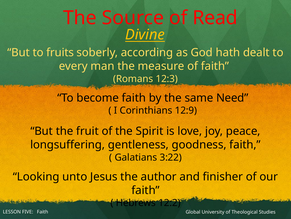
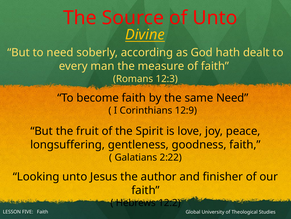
of Read: Read -> Unto
to fruits: fruits -> need
3:22: 3:22 -> 2:22
